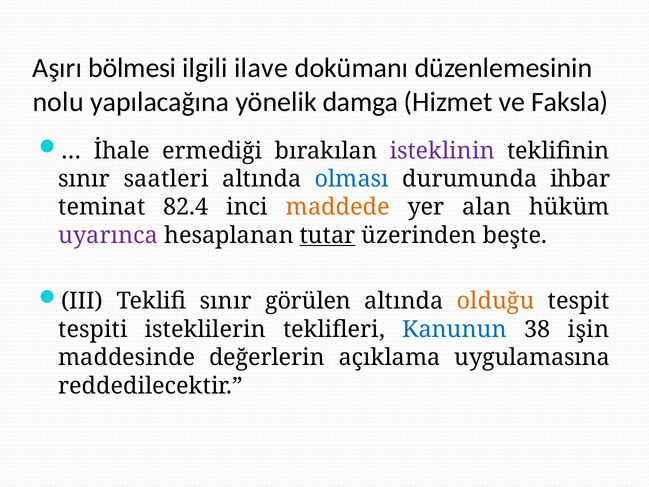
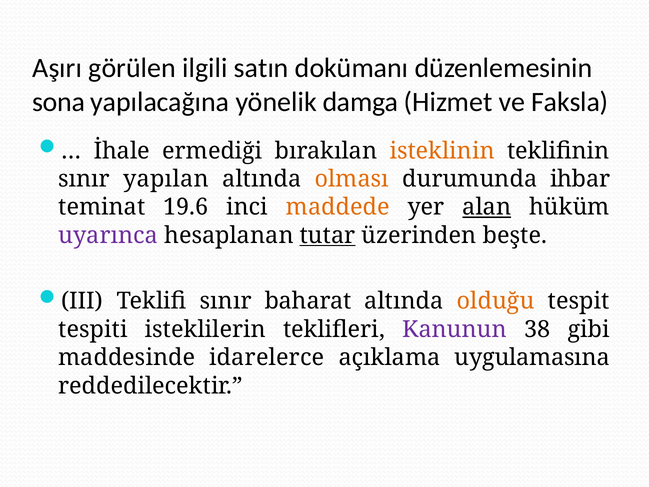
bölmesi: bölmesi -> görülen
ilave: ilave -> satın
nolu: nolu -> sona
isteklinin colour: purple -> orange
saatleri: saatleri -> yapılan
olması colour: blue -> orange
82.4: 82.4 -> 19.6
alan underline: none -> present
görülen: görülen -> baharat
Kanunun colour: blue -> purple
işin: işin -> gibi
değerlerin: değerlerin -> idarelerce
